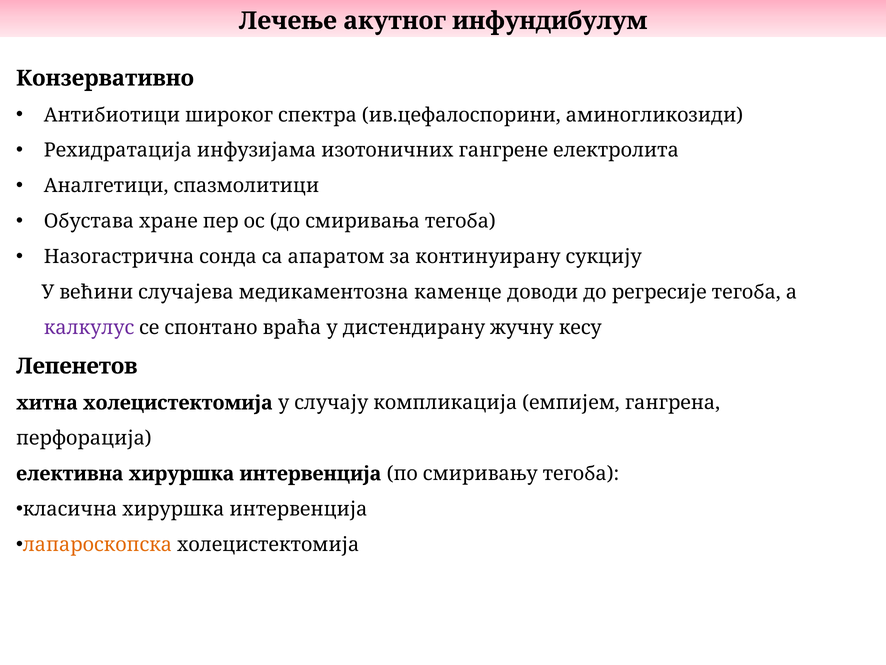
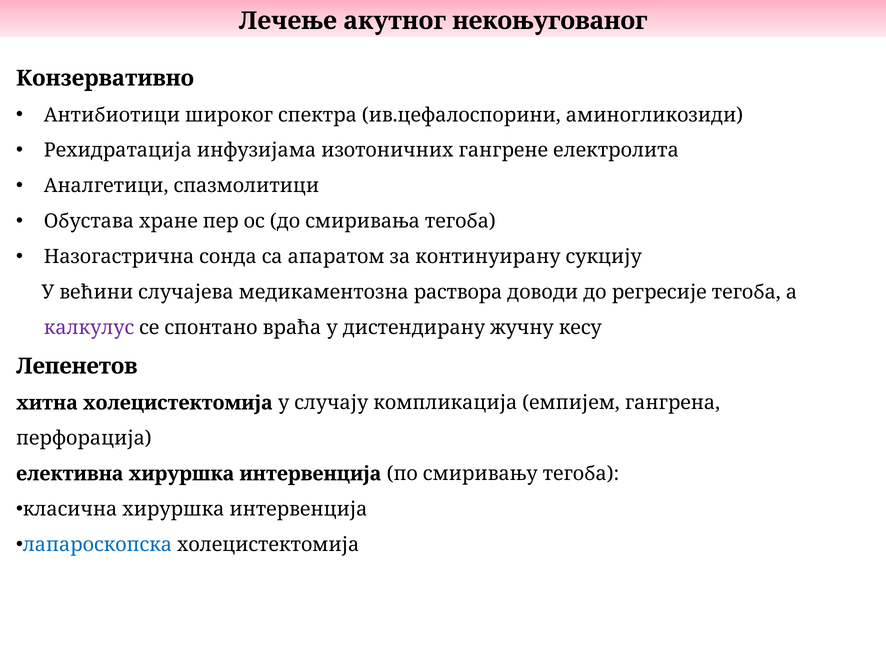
инфундибулум: инфундибулум -> некоњугованог
каменце: каменце -> раствора
лапароскопска colour: orange -> blue
